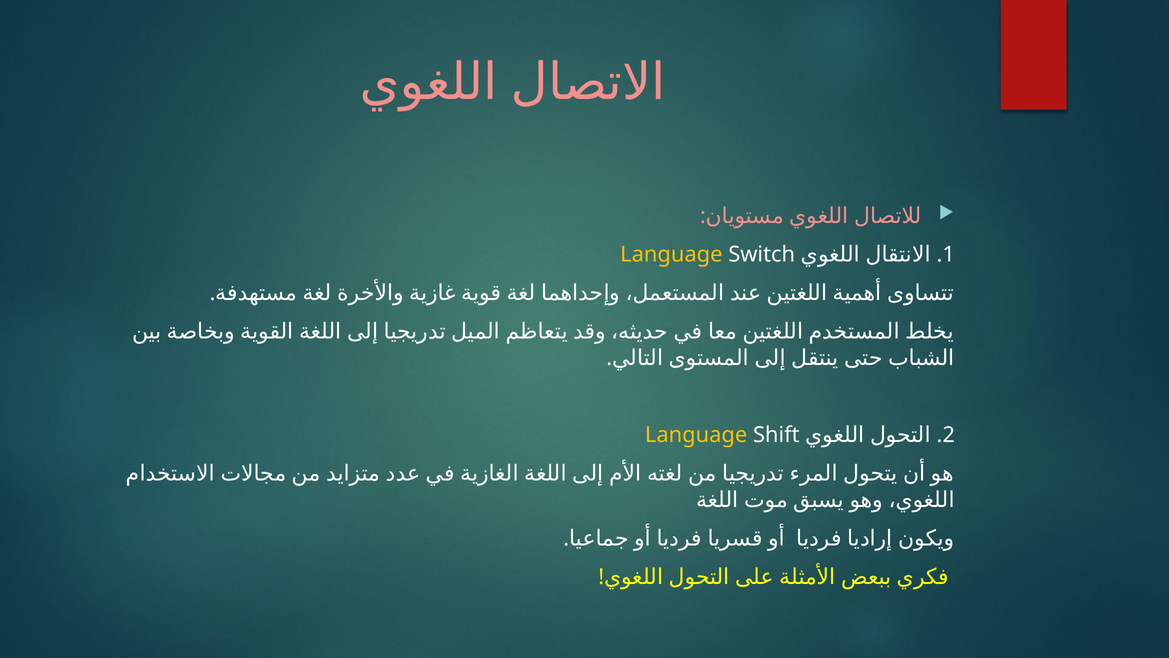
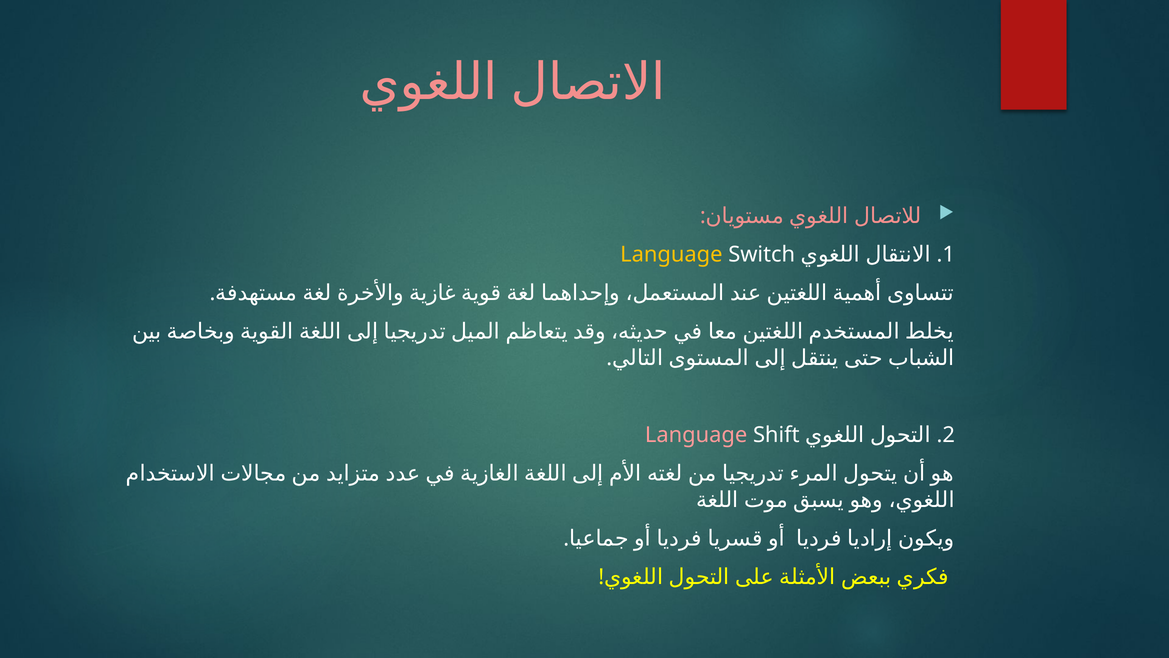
Language at (696, 435) colour: yellow -> pink
